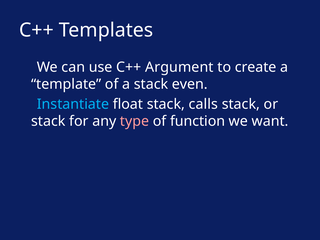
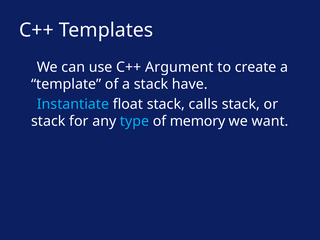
even: even -> have
type colour: pink -> light blue
function: function -> memory
